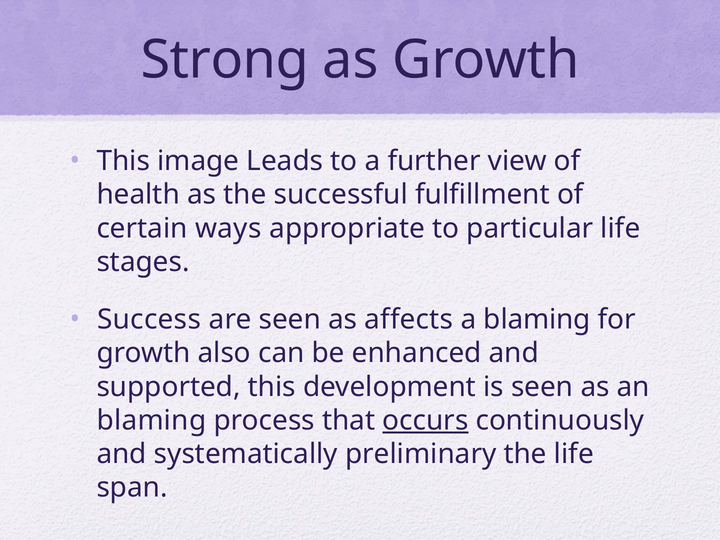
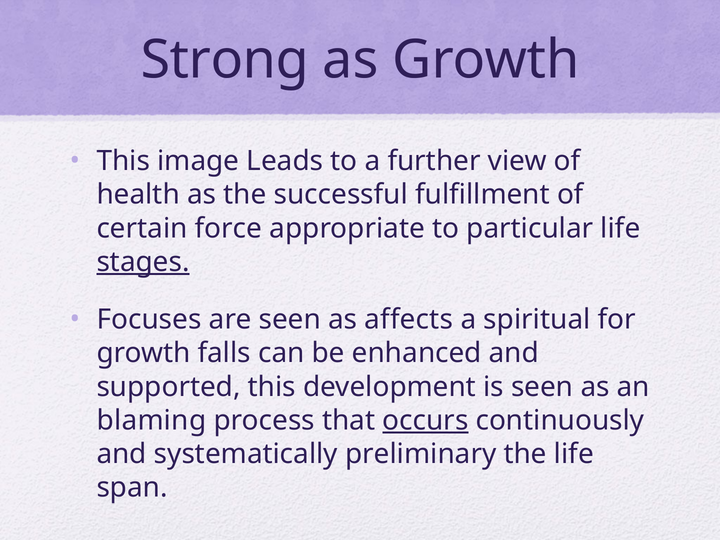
ways: ways -> force
stages underline: none -> present
Success: Success -> Focuses
a blaming: blaming -> spiritual
also: also -> falls
